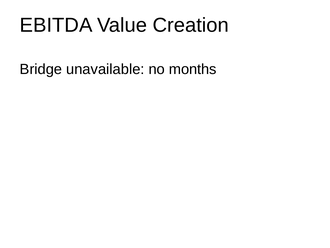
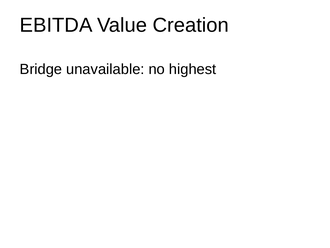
months: months -> highest
